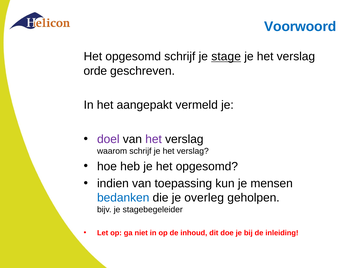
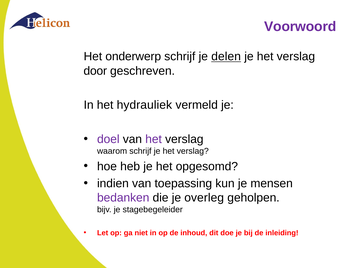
Voorwoord colour: blue -> purple
opgesomd at (133, 56): opgesomd -> onderwerp
stage: stage -> delen
orde: orde -> door
aangepakt: aangepakt -> hydrauliek
bedanken colour: blue -> purple
